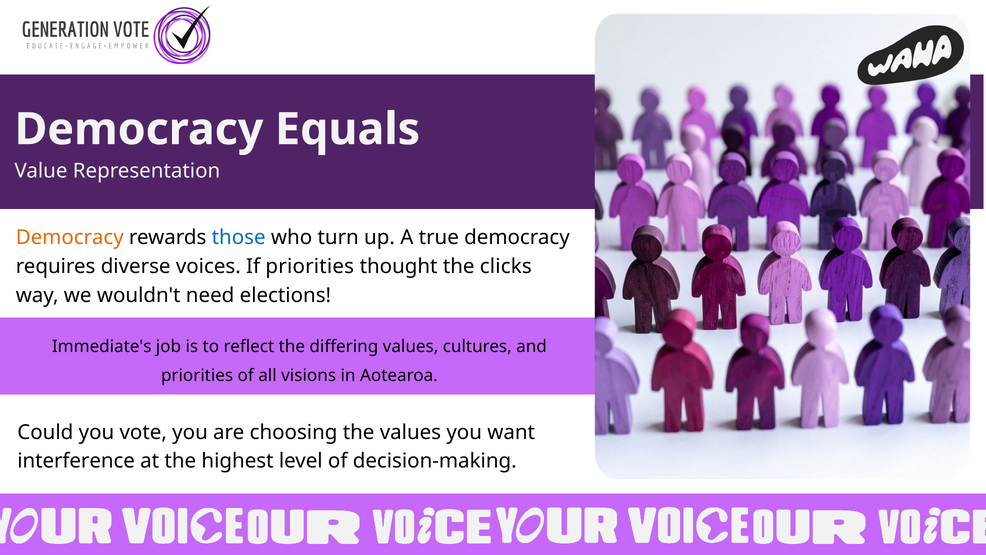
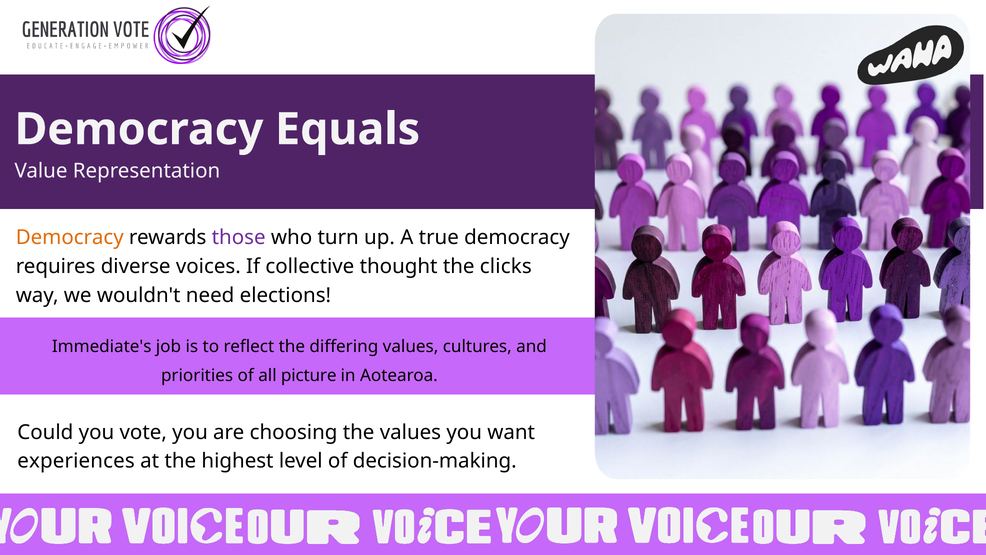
those colour: blue -> purple
If priorities: priorities -> collective
visions: visions -> picture
interference: interference -> experiences
